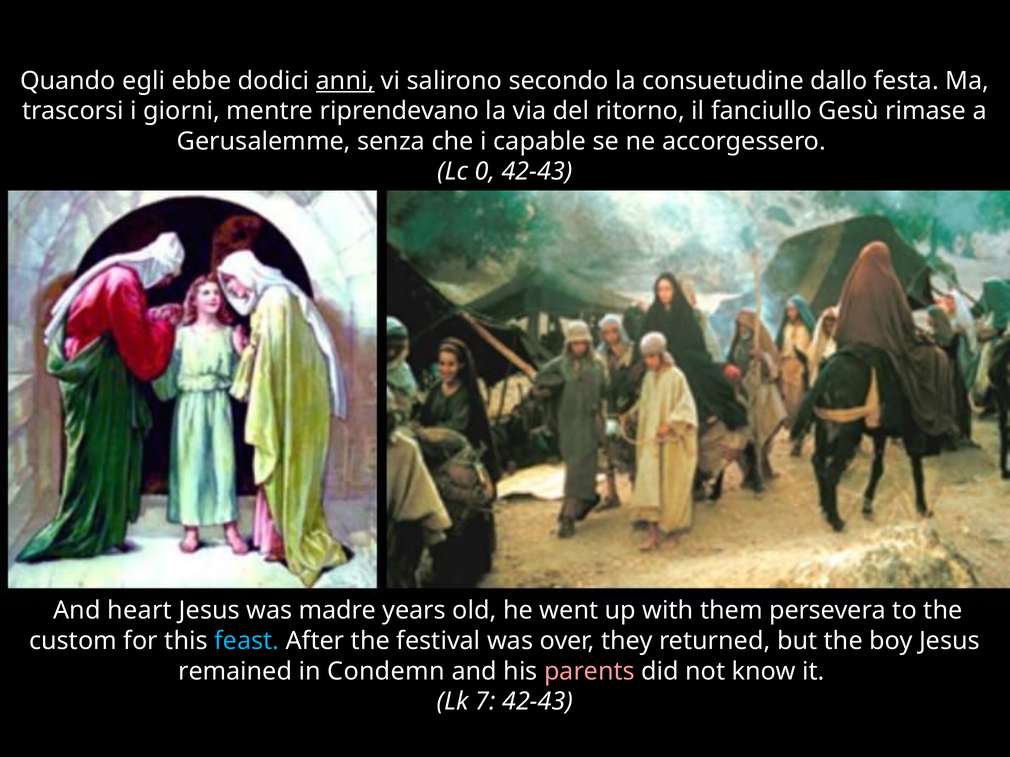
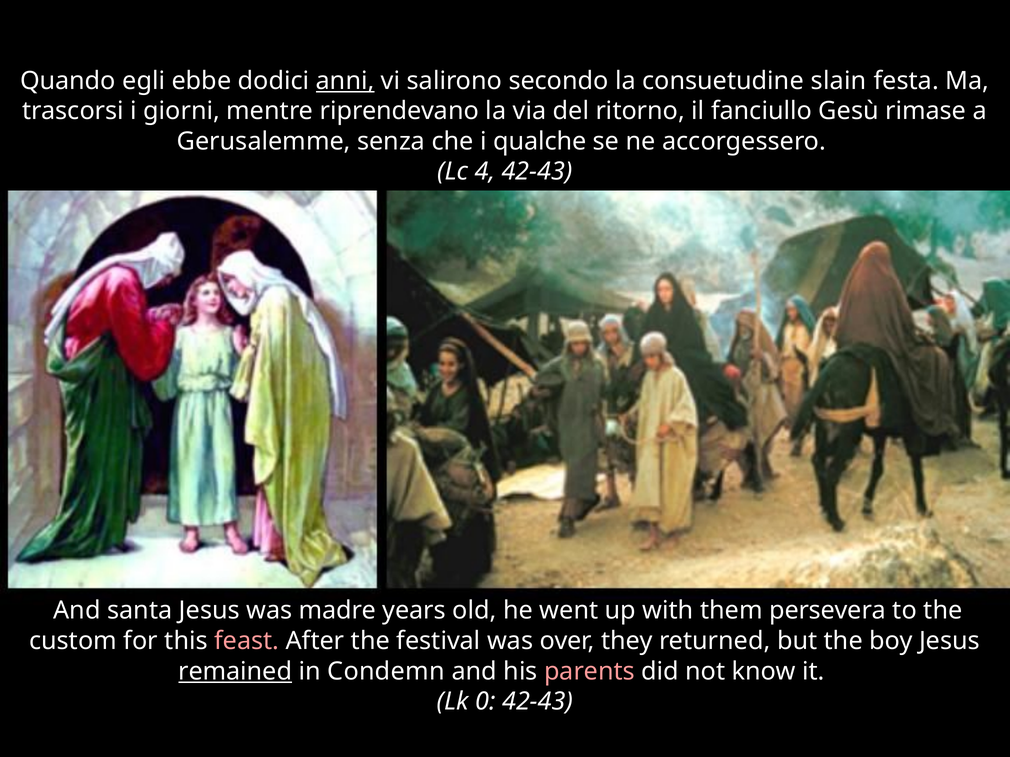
dallo: dallo -> slain
capable: capable -> qualche
0: 0 -> 4
heart: heart -> santa
feast colour: light blue -> pink
remained underline: none -> present
7: 7 -> 0
